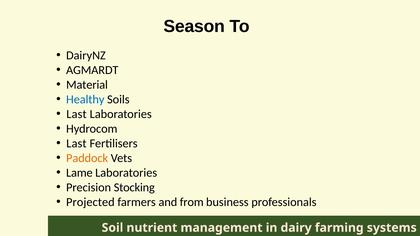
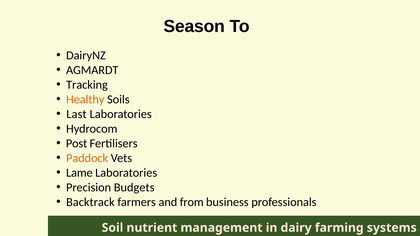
Material: Material -> Tracking
Healthy colour: blue -> orange
Last at (76, 144): Last -> Post
Stocking: Stocking -> Budgets
Projected: Projected -> Backtrack
